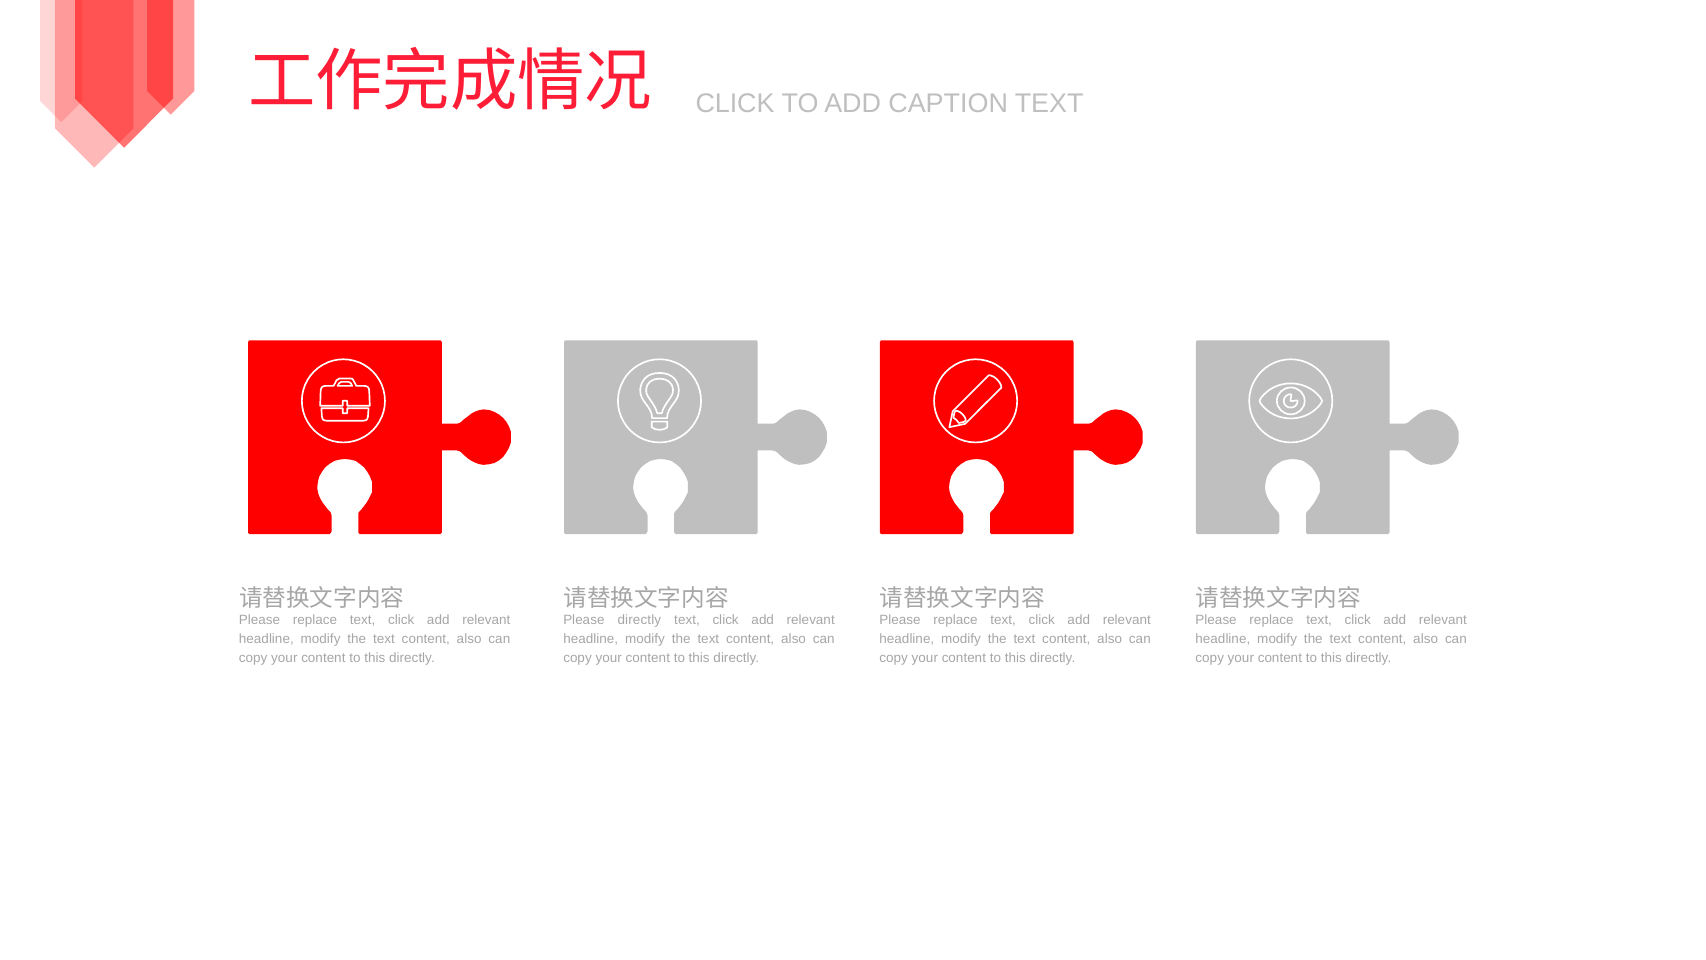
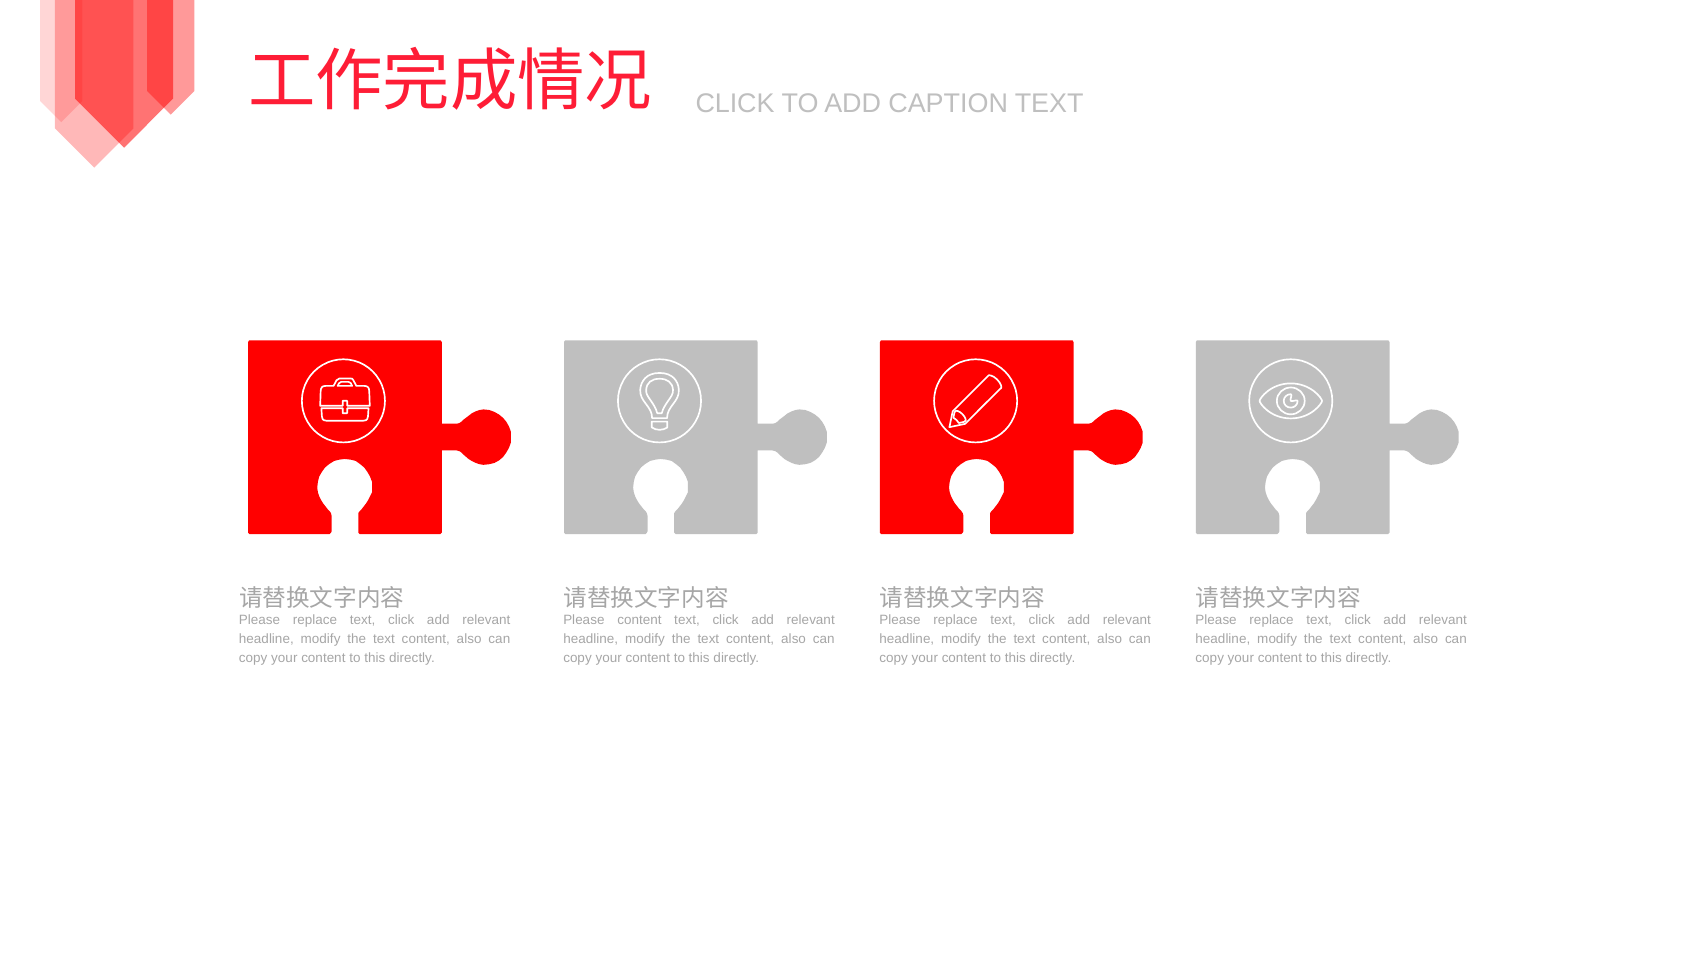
Please directly: directly -> content
